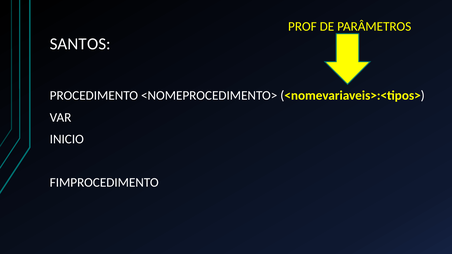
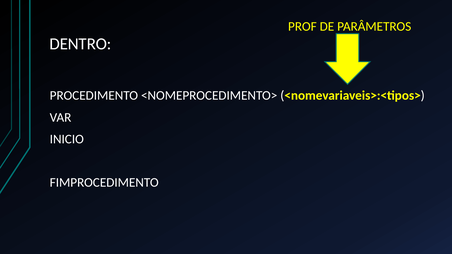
SANTOS: SANTOS -> DENTRO
